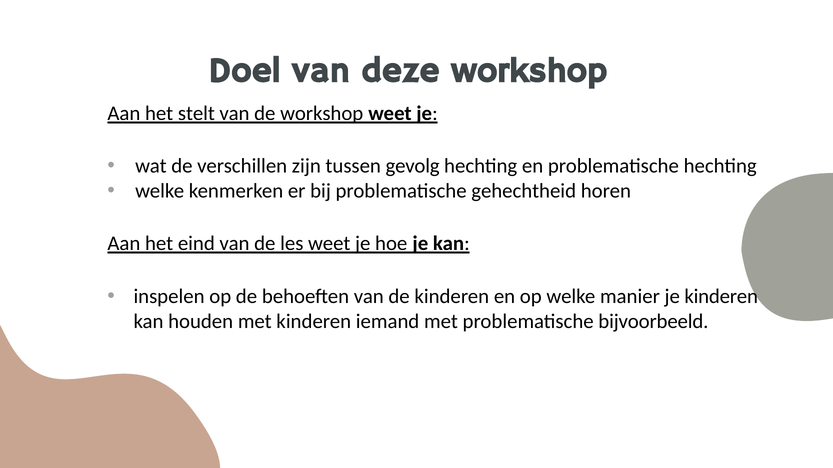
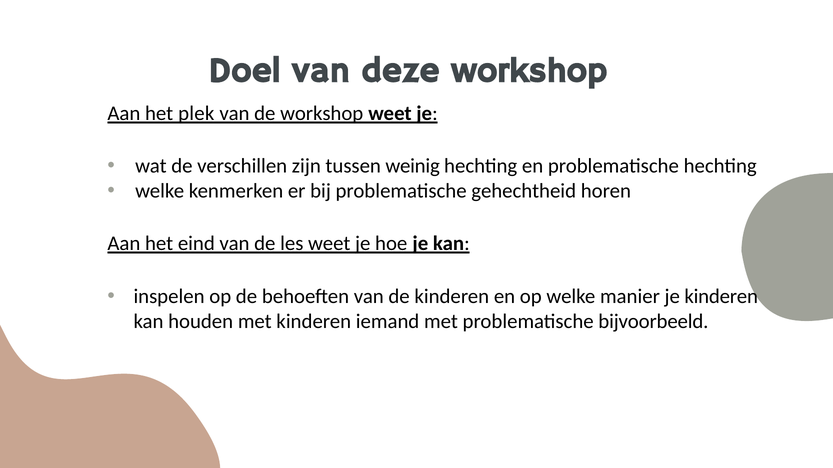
stelt: stelt -> plek
gevolg: gevolg -> weinig
